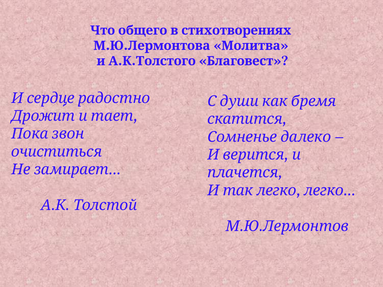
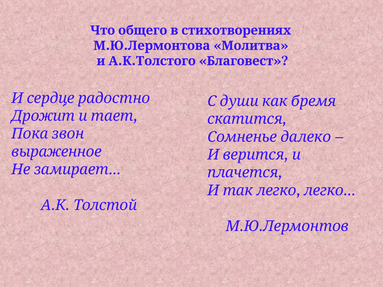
очиститься: очиститься -> выраженное
